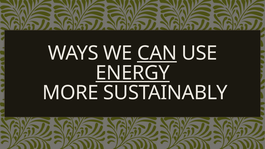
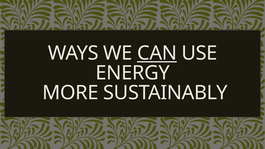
ENERGY underline: present -> none
